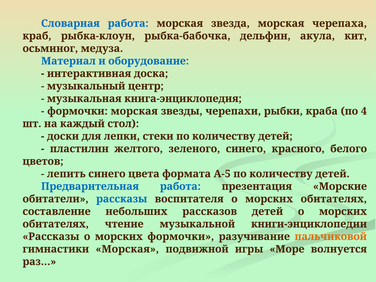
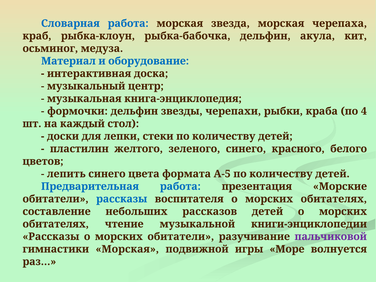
формочки морская: морская -> дельфин
морских формочки: формочки -> обитатели
пальчиковой colour: orange -> purple
